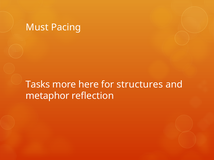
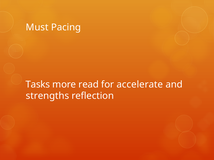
here: here -> read
structures: structures -> accelerate
metaphor: metaphor -> strengths
